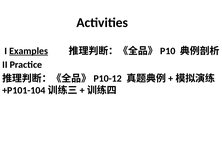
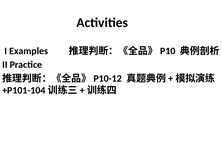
Examples underline: present -> none
